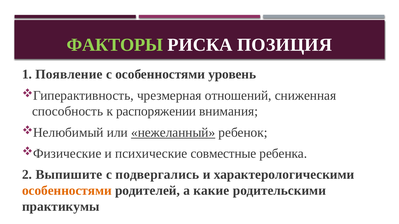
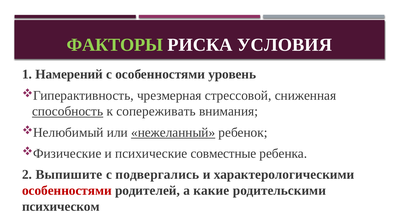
ПОЗИЦИЯ: ПОЗИЦИЯ -> УСЛОВИЯ
Появление: Появление -> Намерений
отношений: отношений -> стрессовой
способность underline: none -> present
распоряжении: распоряжении -> сопереживать
особенностями at (67, 191) colour: orange -> red
практикумы: практикумы -> психическом
